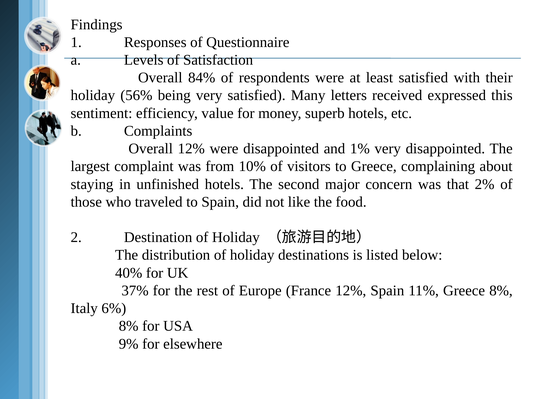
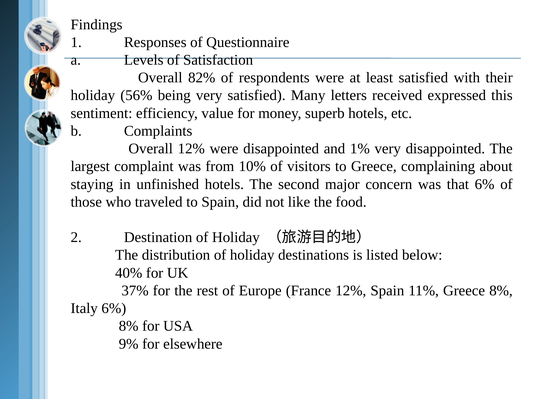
84%: 84% -> 82%
that 2%: 2% -> 6%
